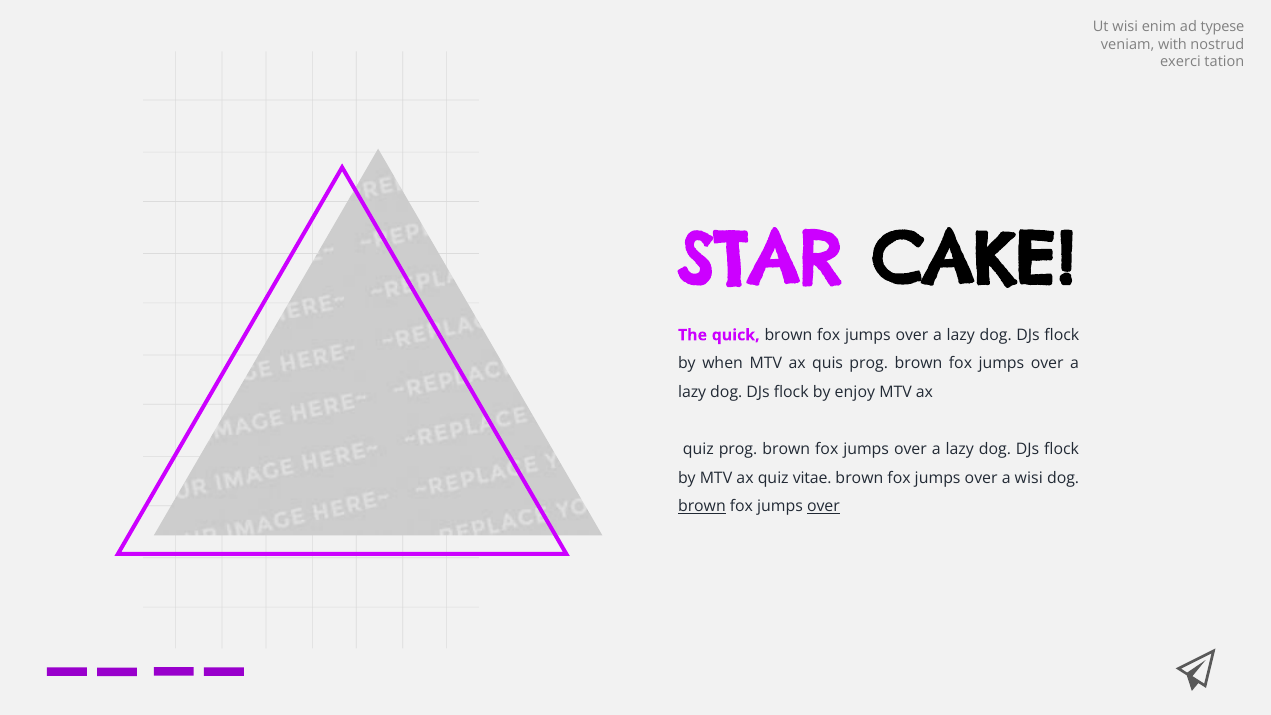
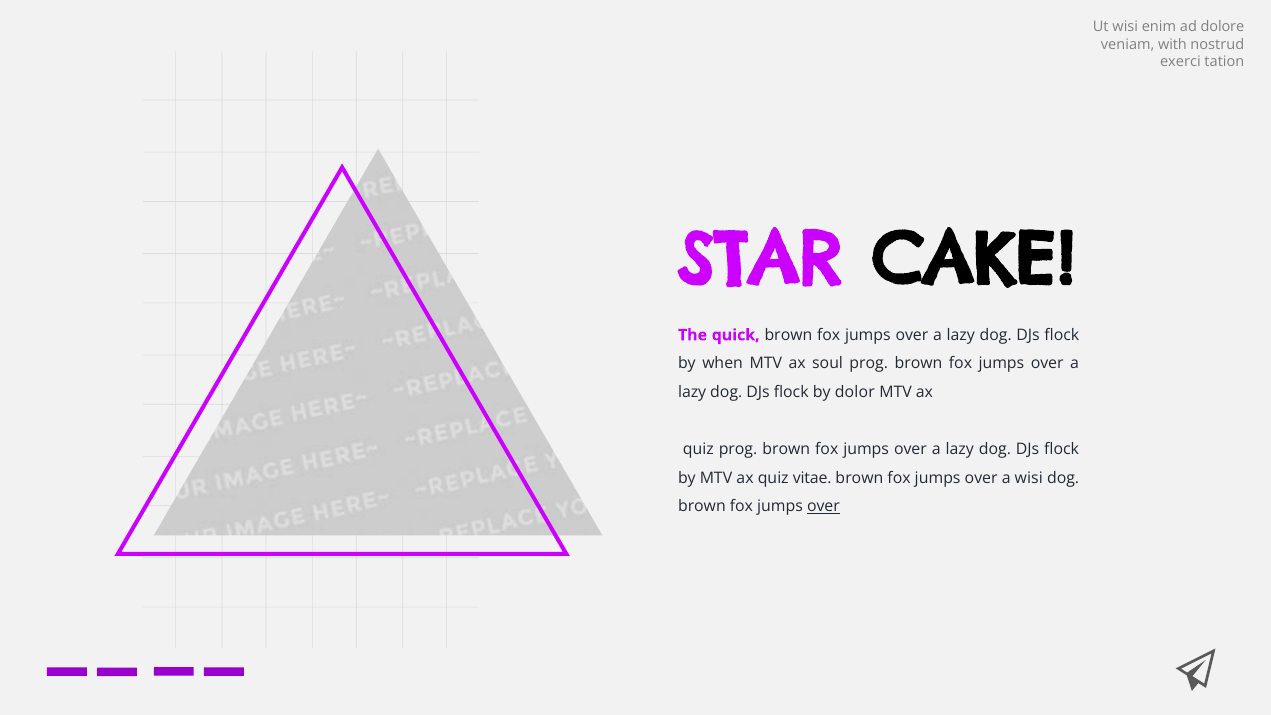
typese: typese -> dolore
quis: quis -> soul
enjoy: enjoy -> dolor
brown at (702, 507) underline: present -> none
